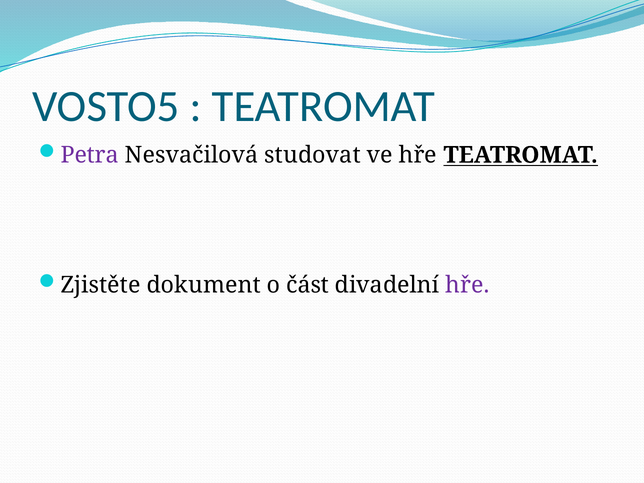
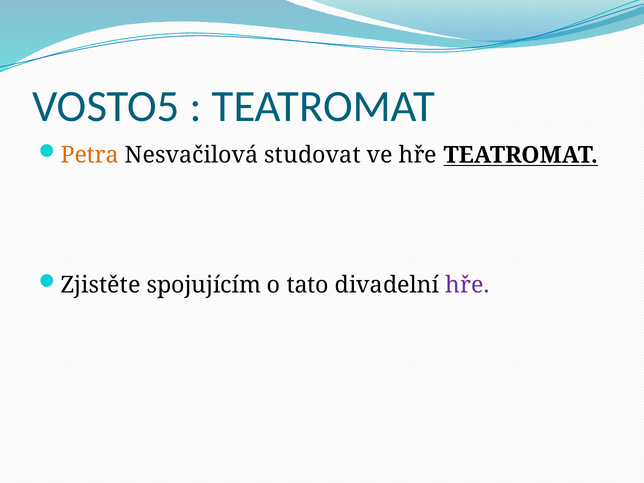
Petra colour: purple -> orange
dokument: dokument -> spojujícím
část: část -> tato
